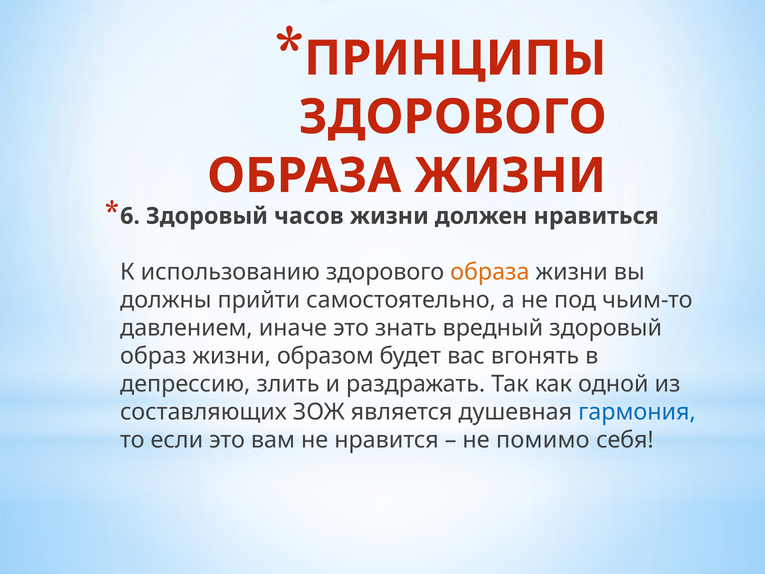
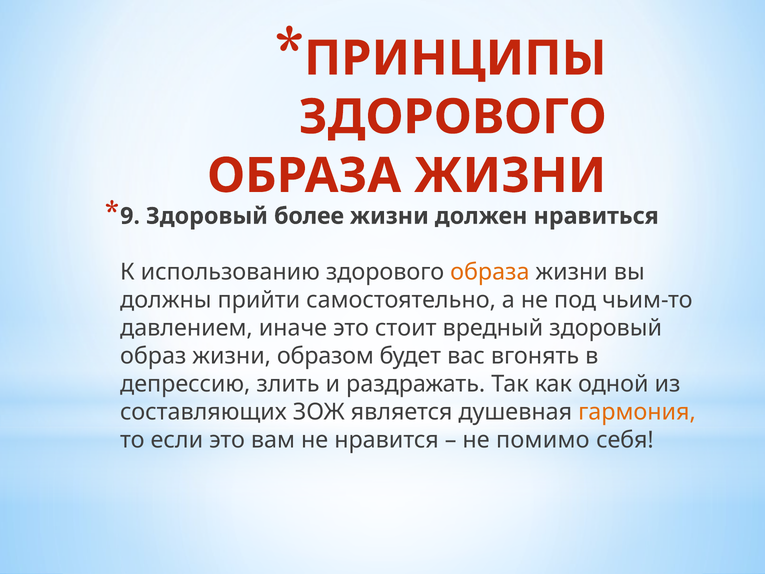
6: 6 -> 9
часов: часов -> более
знать: знать -> стоит
гармония colour: blue -> orange
